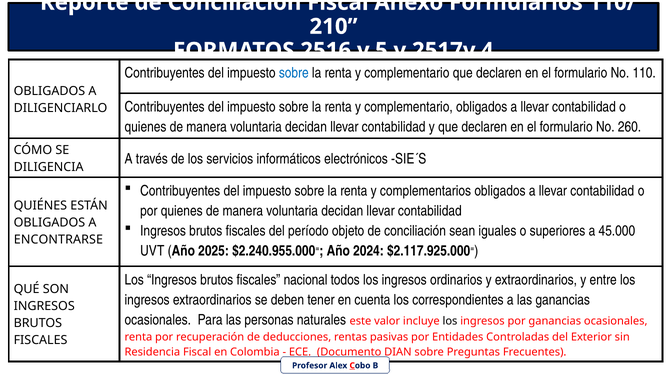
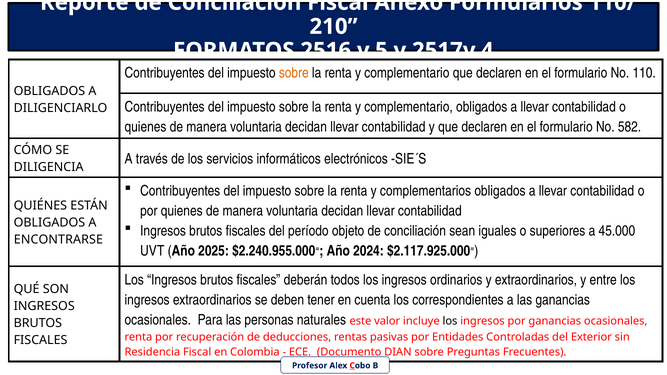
sobre at (294, 73) colour: blue -> orange
260: 260 -> 582
nacional: nacional -> deberán
